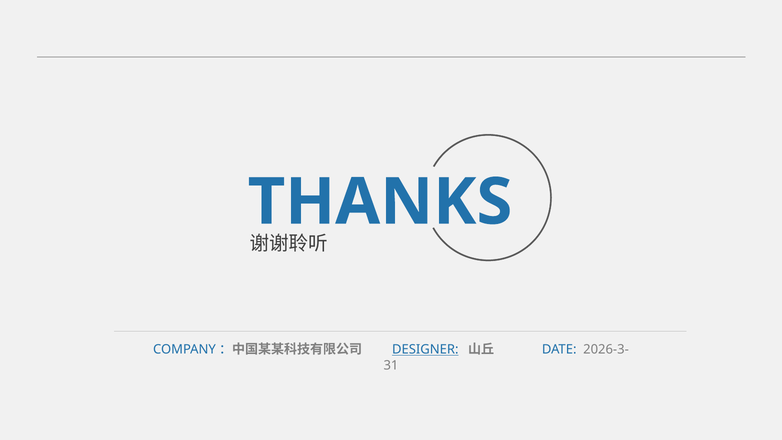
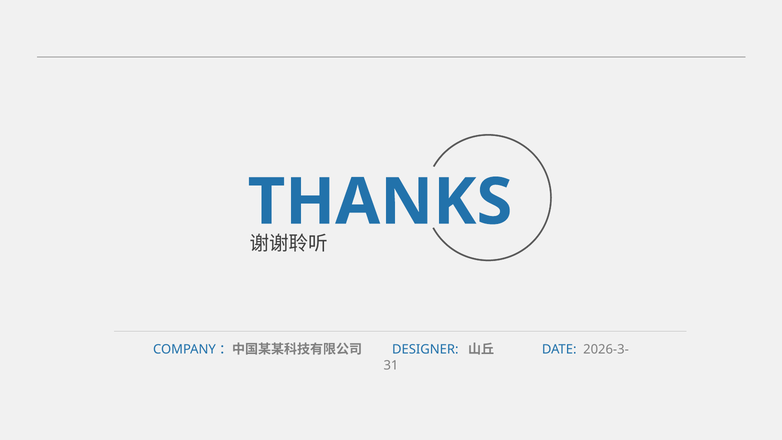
DESIGNER underline: present -> none
